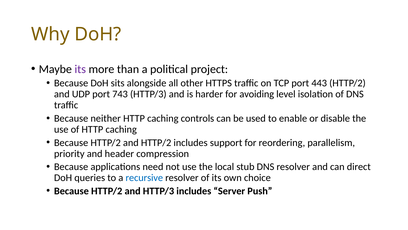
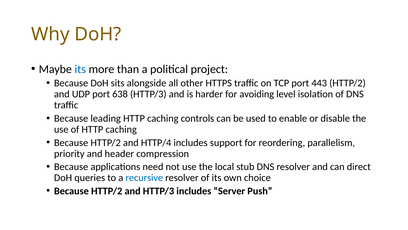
its at (80, 69) colour: purple -> blue
743: 743 -> 638
neither: neither -> leading
and HTTP/2: HTTP/2 -> HTTP/4
